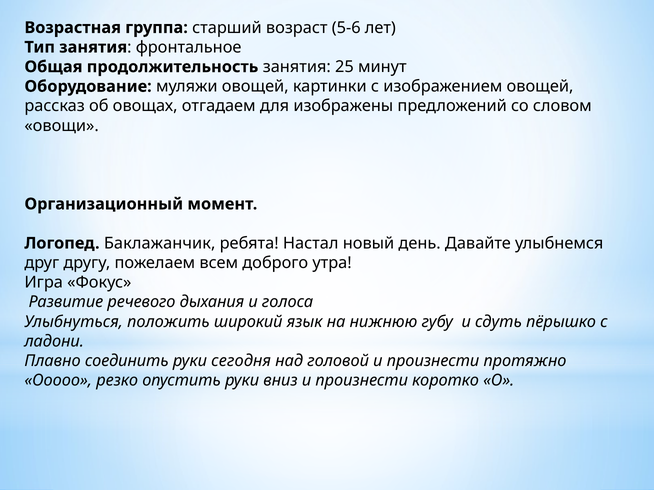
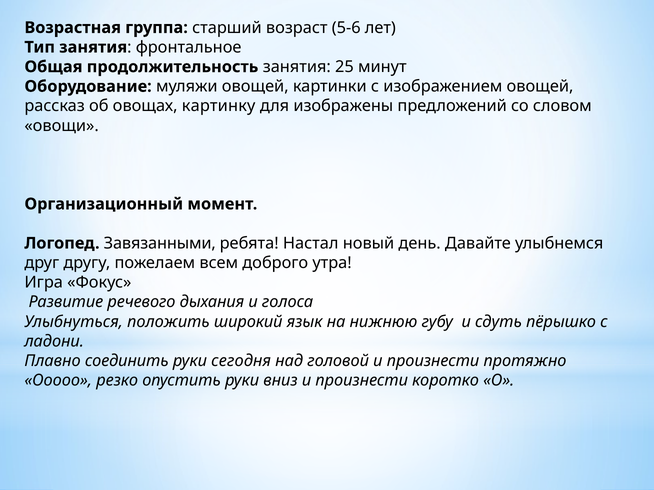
отгадаем: отгадаем -> картинку
Баклажанчик: Баклажанчик -> Завязанными
